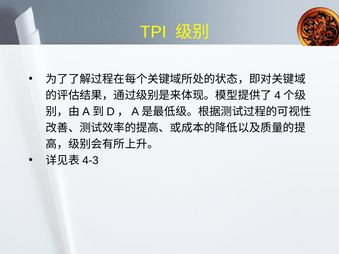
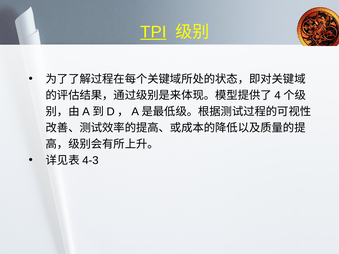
TPI underline: none -> present
